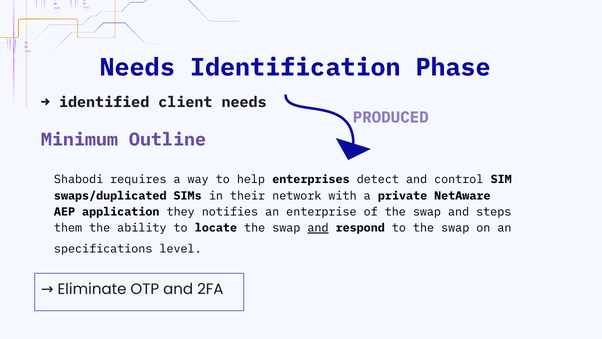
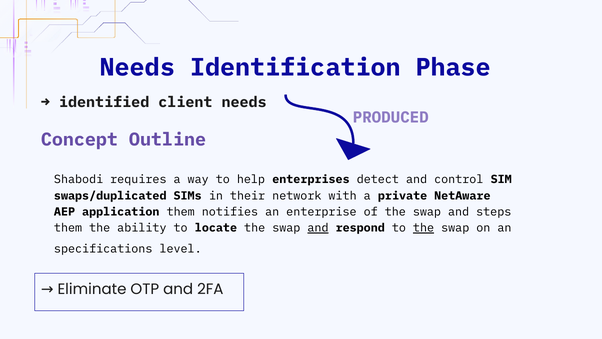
Minimum: Minimum -> Concept
application they: they -> them
the at (424, 228) underline: none -> present
